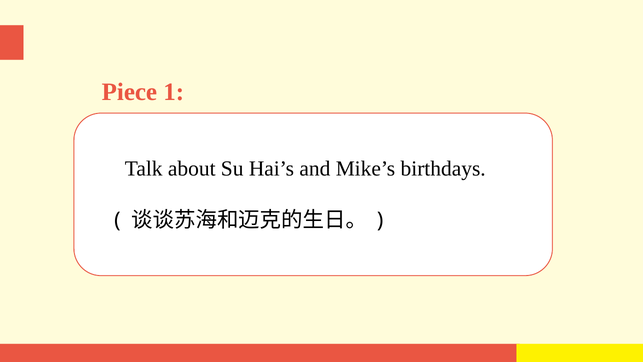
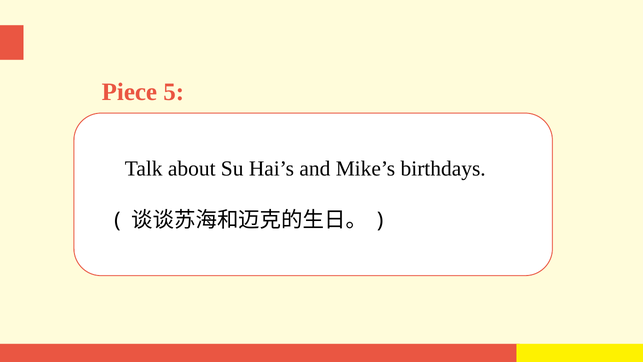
1: 1 -> 5
